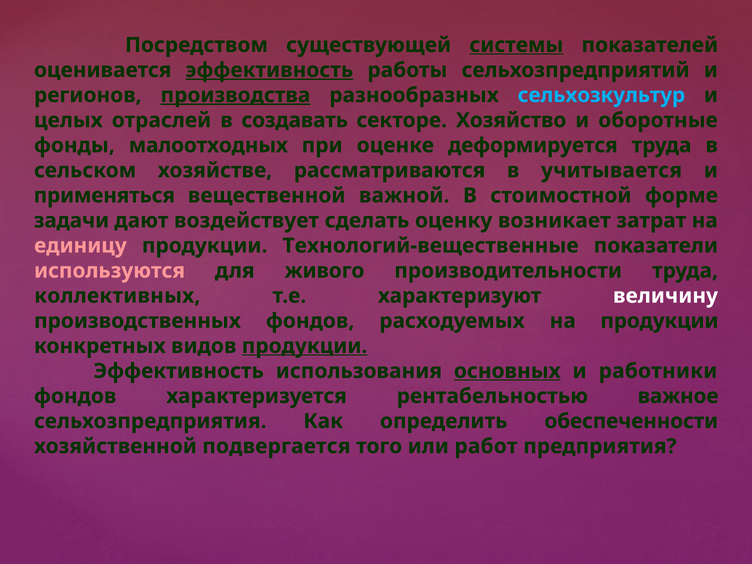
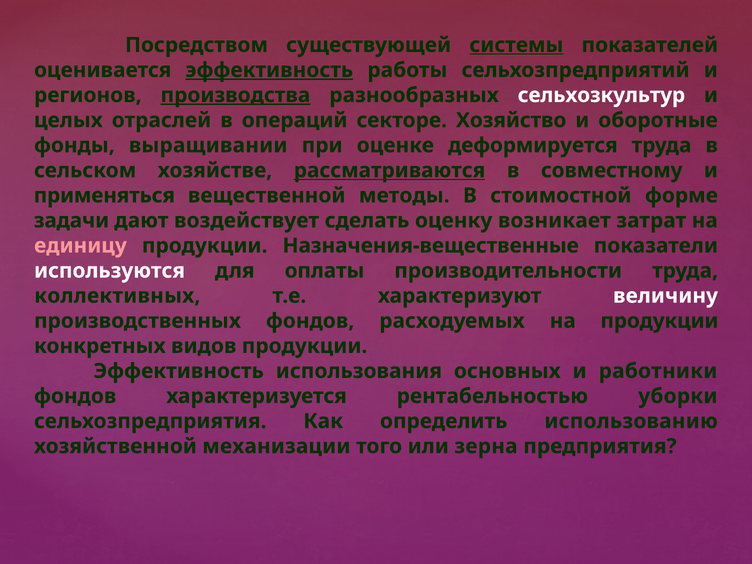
сельхозкультур colour: light blue -> white
создавать: создавать -> операций
малоотходных: малоотходных -> выращивании
рассматриваются underline: none -> present
учитывается: учитывается -> совместному
важной: важной -> методы
Технологий-вещественные: Технологий-вещественные -> Назначения-вещественные
используются colour: pink -> white
живого: живого -> оплаты
продукции at (305, 346) underline: present -> none
основных underline: present -> none
важное: важное -> уборки
обеспеченности: обеспеченности -> использованию
подвергается: подвергается -> механизации
работ: работ -> зерна
